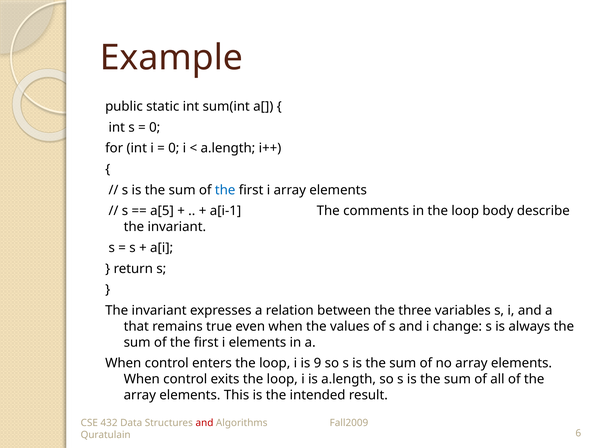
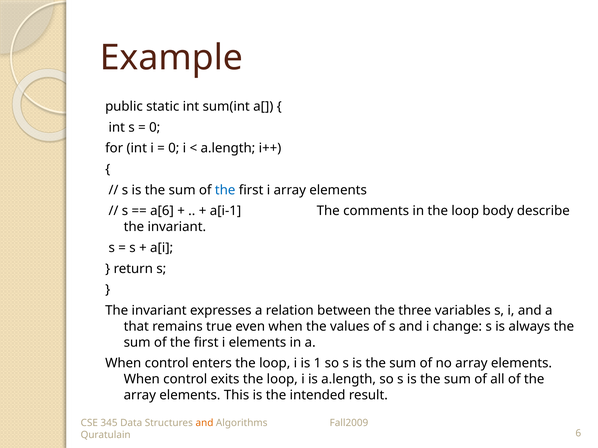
a[5: a[5 -> a[6
9: 9 -> 1
432: 432 -> 345
and at (204, 423) colour: red -> orange
